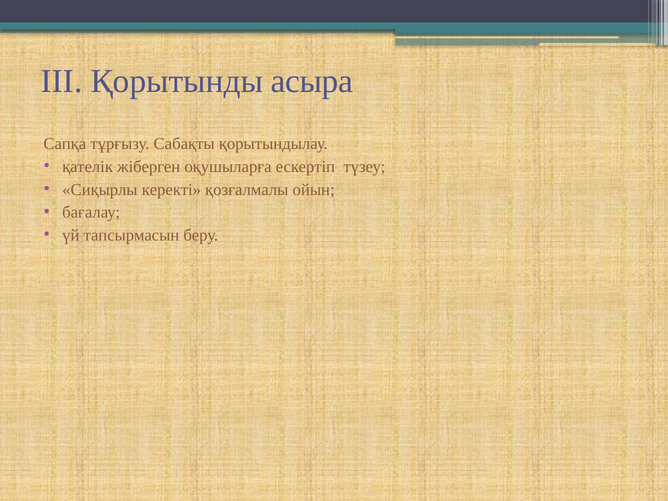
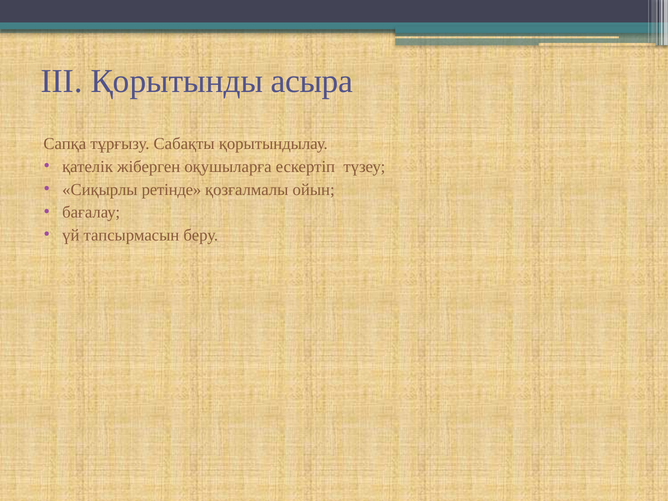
керекті: керекті -> ретінде
